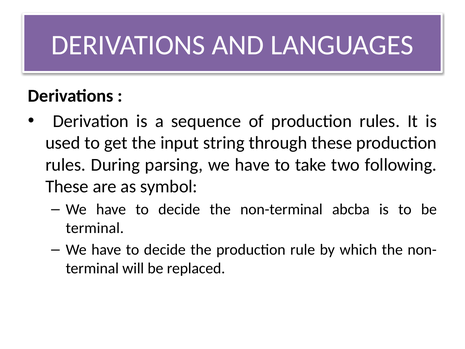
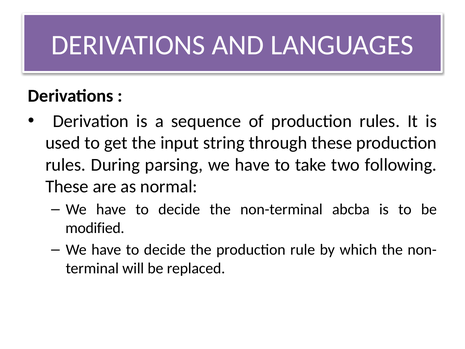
symbol: symbol -> normal
terminal at (95, 228): terminal -> modified
